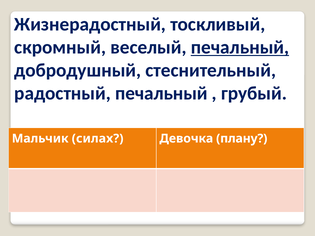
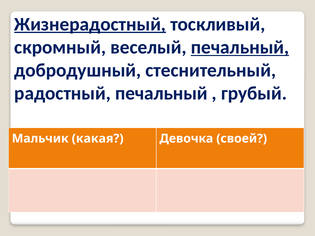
Жизнерадостный underline: none -> present
силах: силах -> какая
плану: плану -> своей
